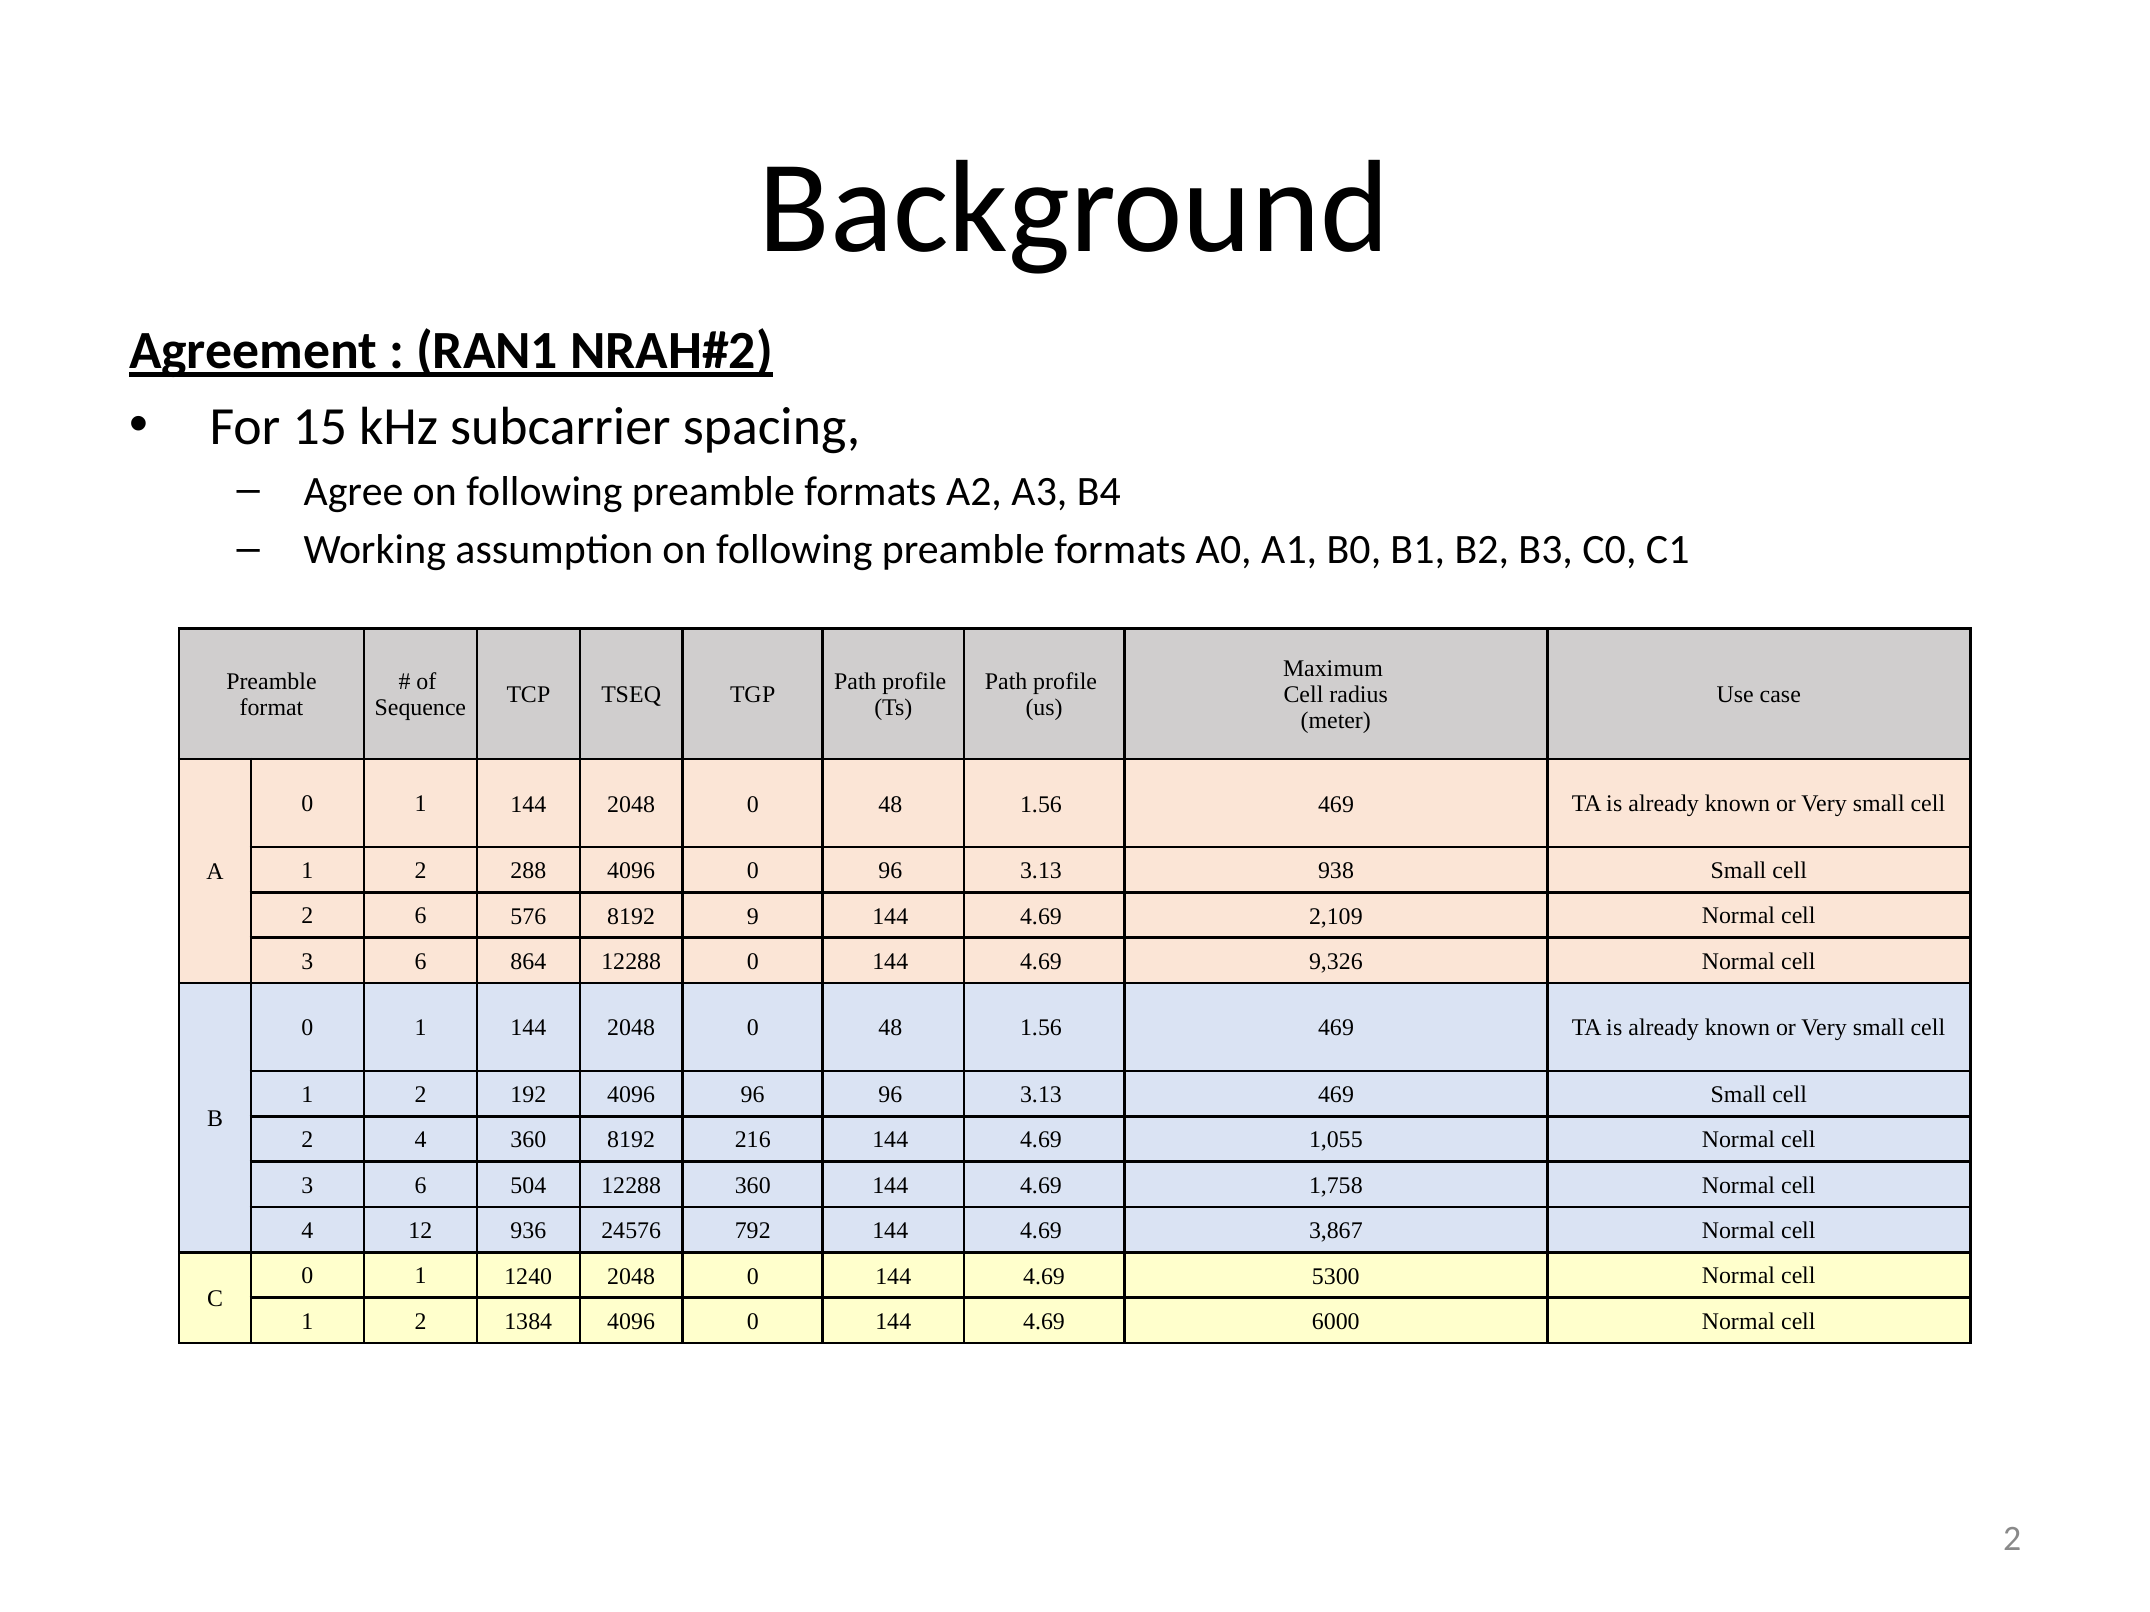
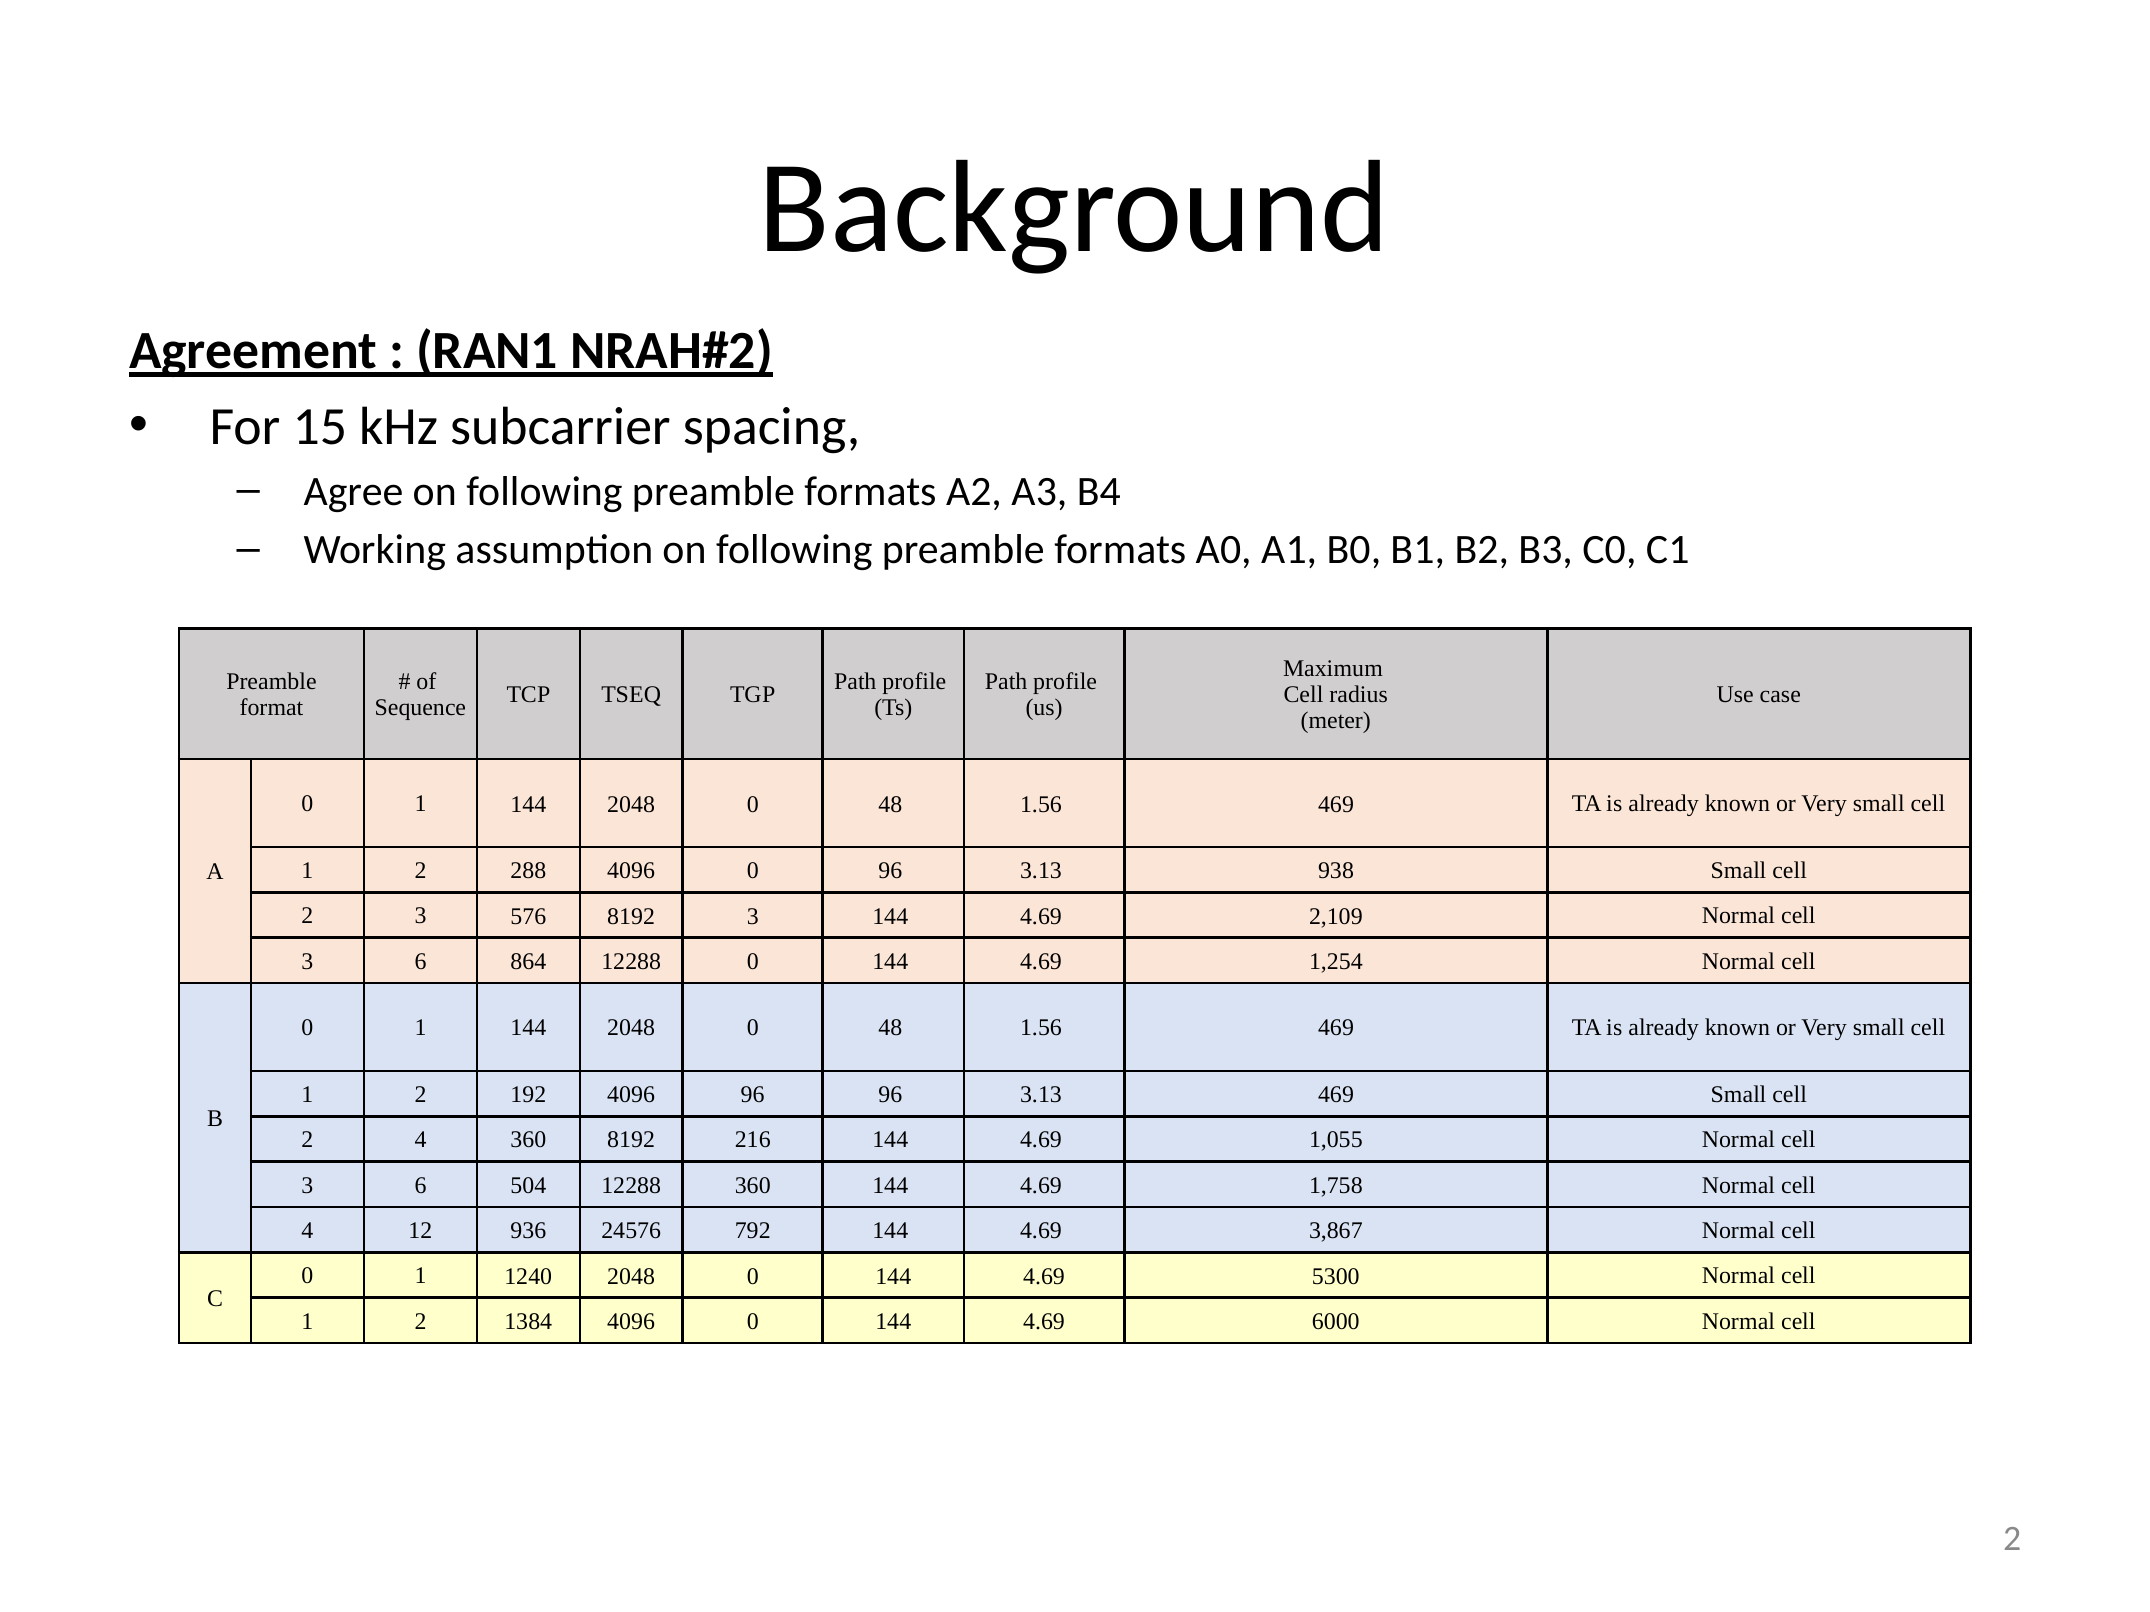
2 6: 6 -> 3
8192 9: 9 -> 3
9,326: 9,326 -> 1,254
